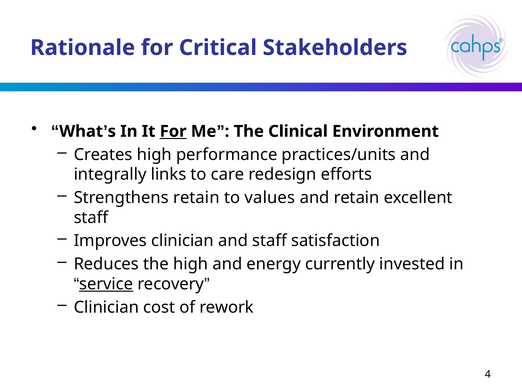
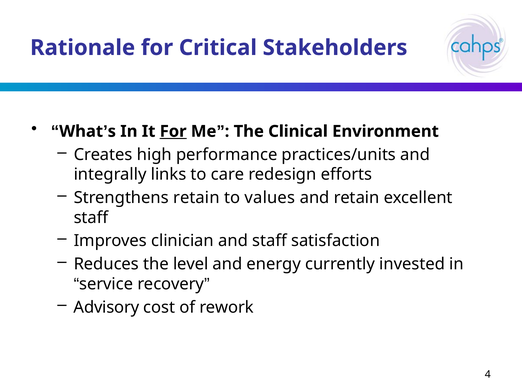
the high: high -> level
service underline: present -> none
Clinician at (106, 307): Clinician -> Advisory
